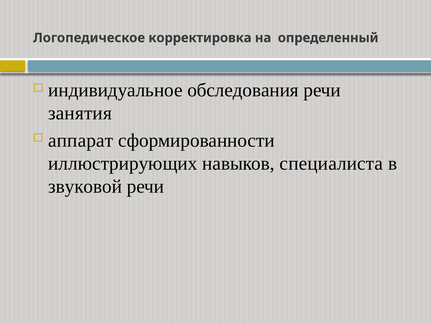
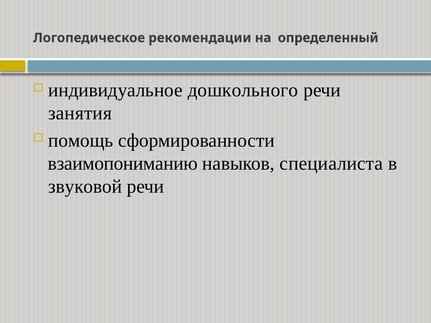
корректировка: корректировка -> рекомендации
обследования: обследования -> дошкольного
аппарат: аппарат -> помощь
иллюстрирующих: иллюстрирующих -> взаимопониманию
